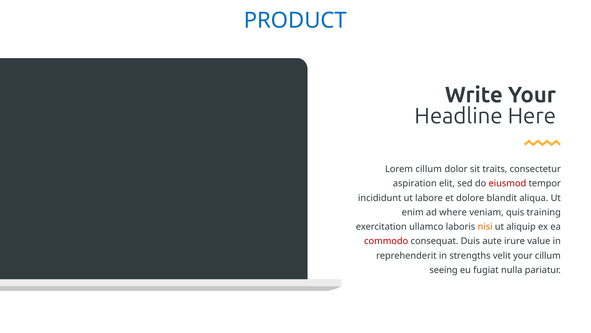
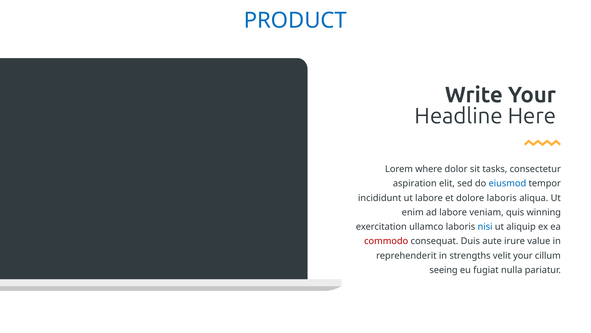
Lorem cillum: cillum -> where
traits: traits -> tasks
eiusmod colour: red -> blue
dolore blandit: blandit -> laboris
ad where: where -> labore
training: training -> winning
nisi colour: orange -> blue
